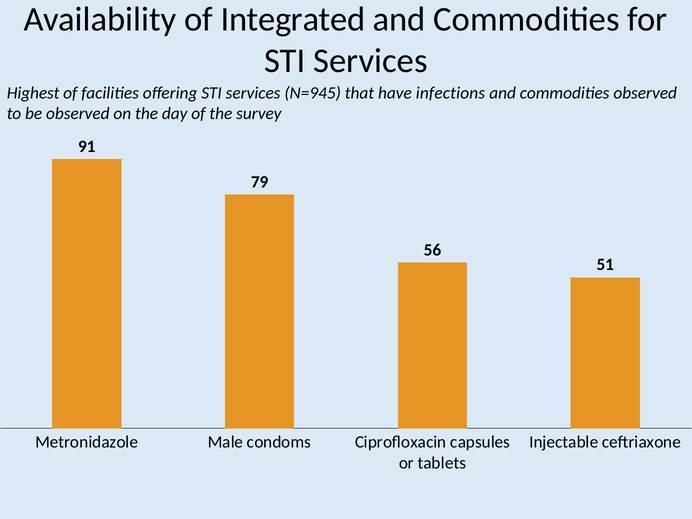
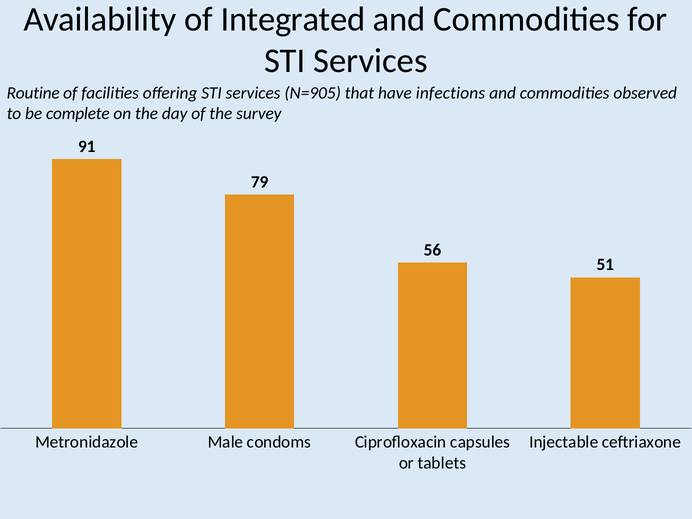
Highest: Highest -> Routine
N=945: N=945 -> N=905
be observed: observed -> complete
